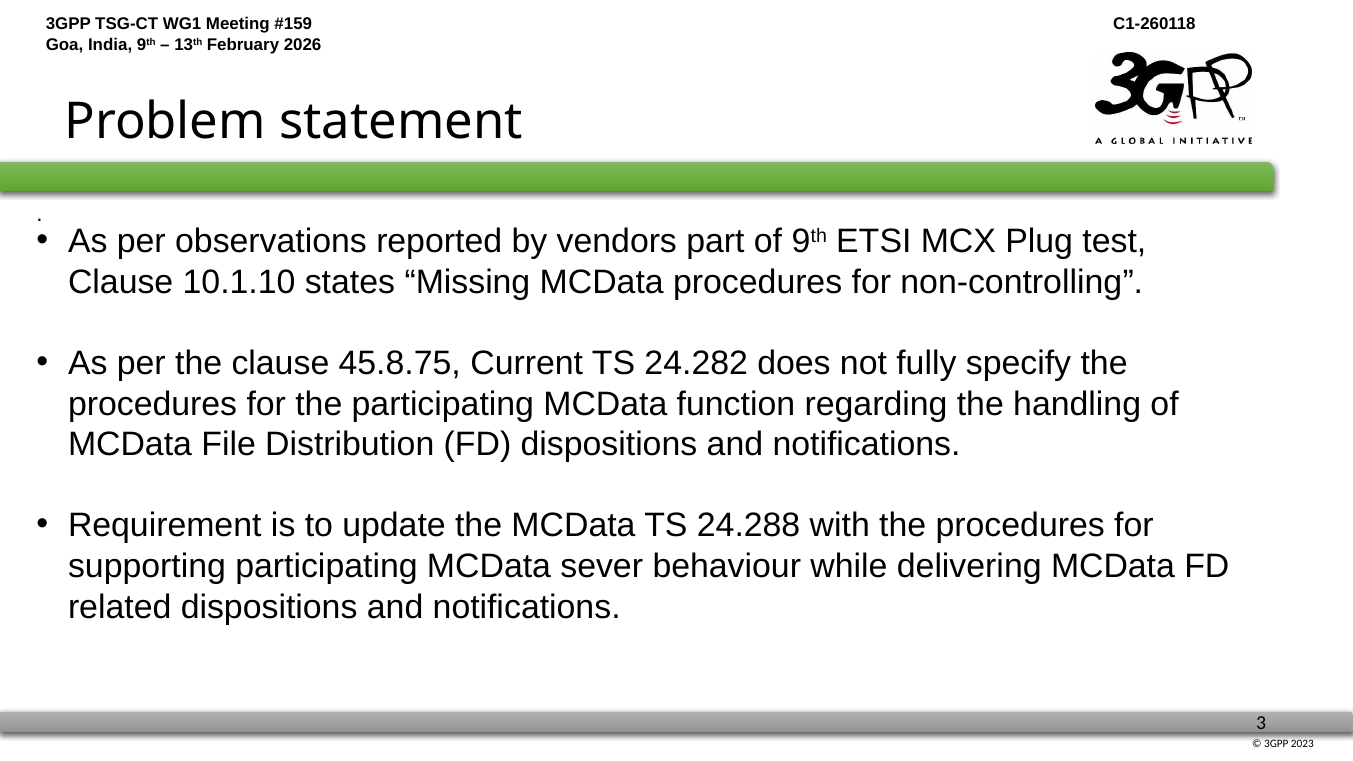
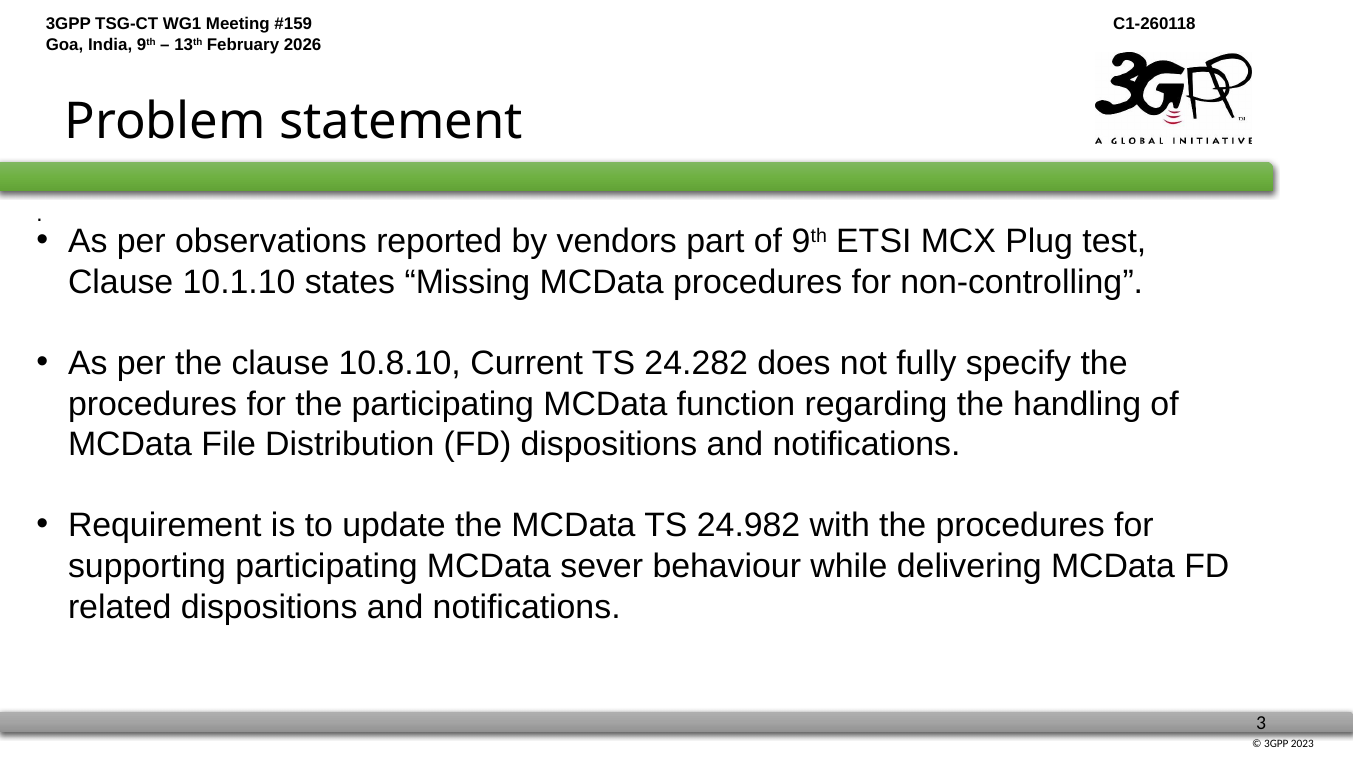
45.8.75: 45.8.75 -> 10.8.10
24.288: 24.288 -> 24.982
